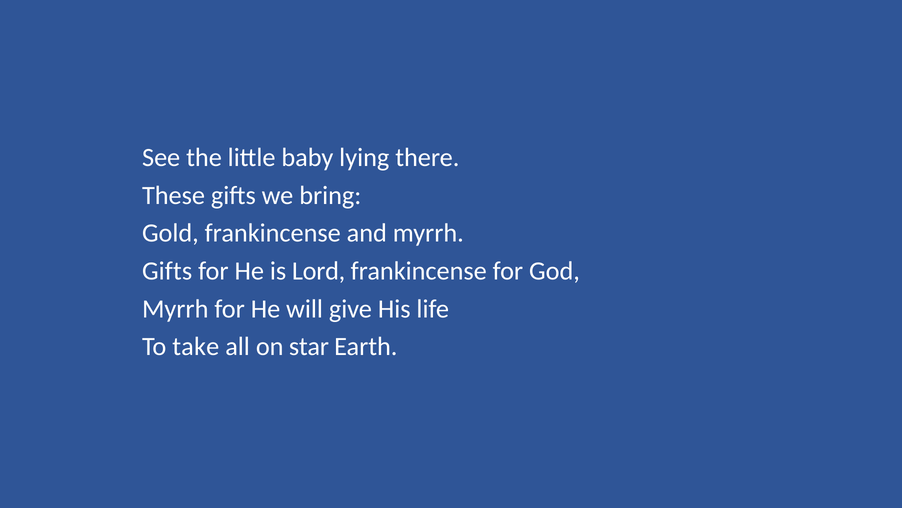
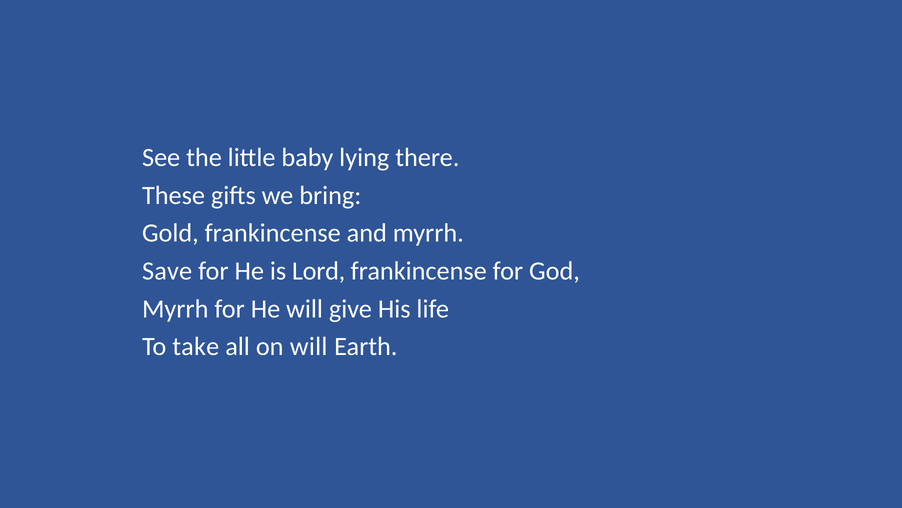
Gifts at (167, 271): Gifts -> Save
on star: star -> will
